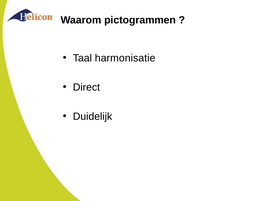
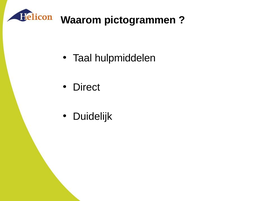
harmonisatie: harmonisatie -> hulpmiddelen
